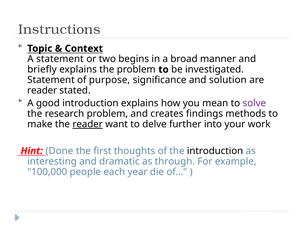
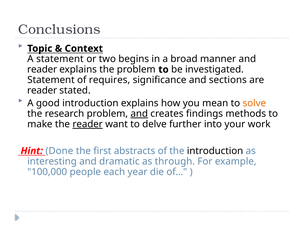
Instructions: Instructions -> Conclusions
briefly at (42, 70): briefly -> reader
purpose: purpose -> requires
solution: solution -> sections
solve colour: purple -> orange
and at (139, 114) underline: none -> present
thoughts: thoughts -> abstracts
